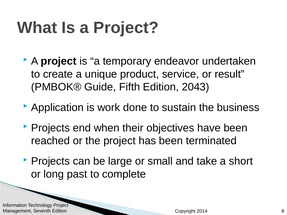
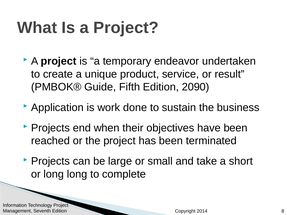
2043: 2043 -> 2090
long past: past -> long
